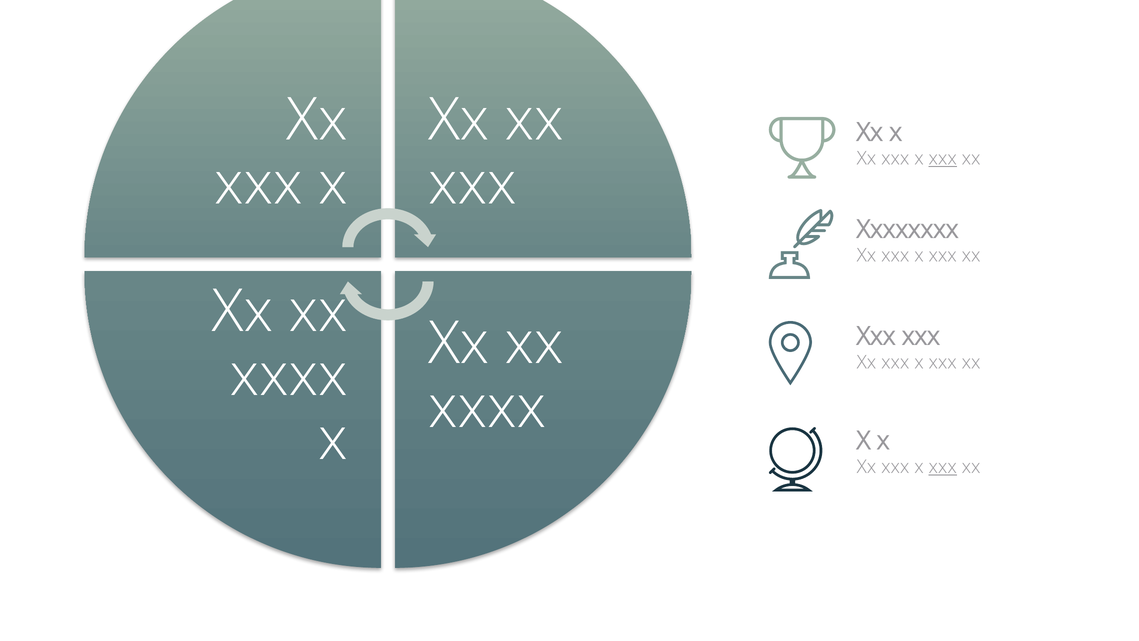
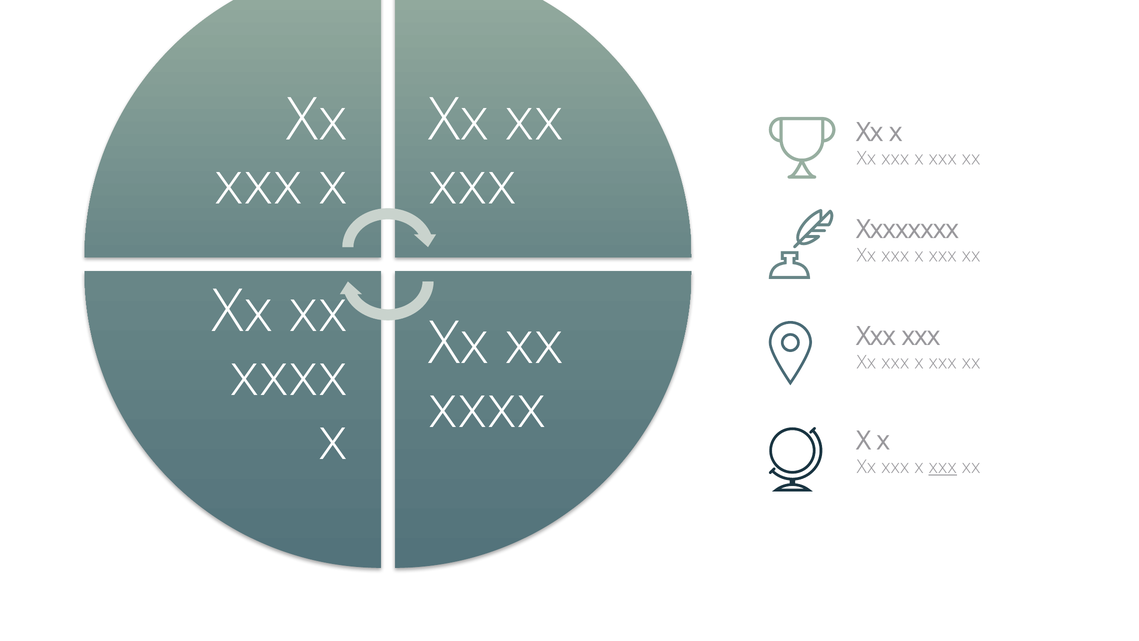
xxx at (943, 158) underline: present -> none
